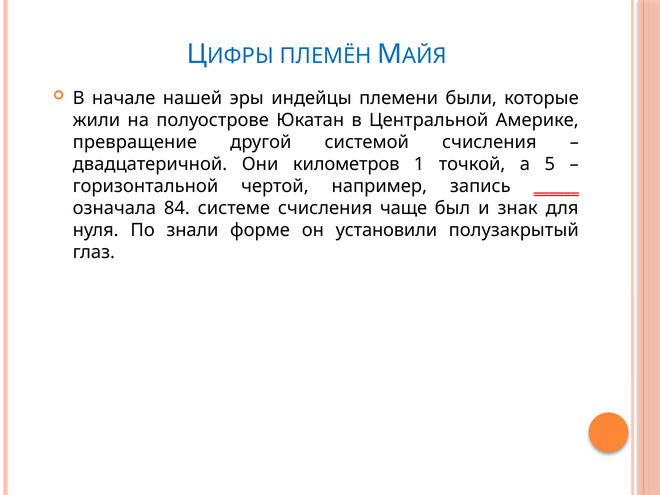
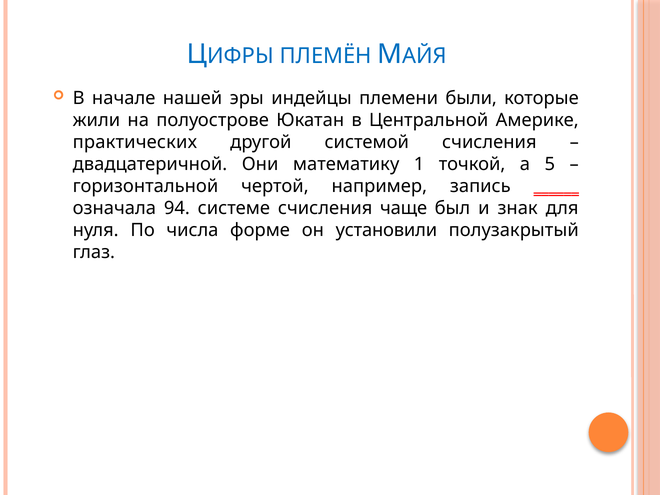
превращение: превращение -> практических
километров: километров -> математику
84: 84 -> 94
знали: знали -> числа
